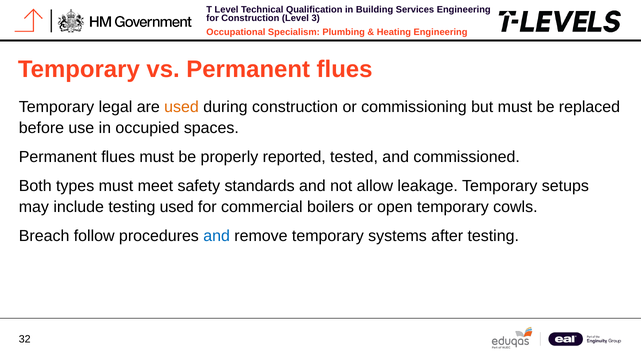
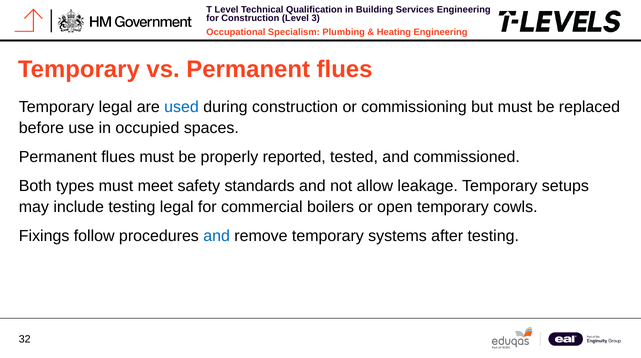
used at (182, 107) colour: orange -> blue
testing used: used -> legal
Breach: Breach -> Fixings
